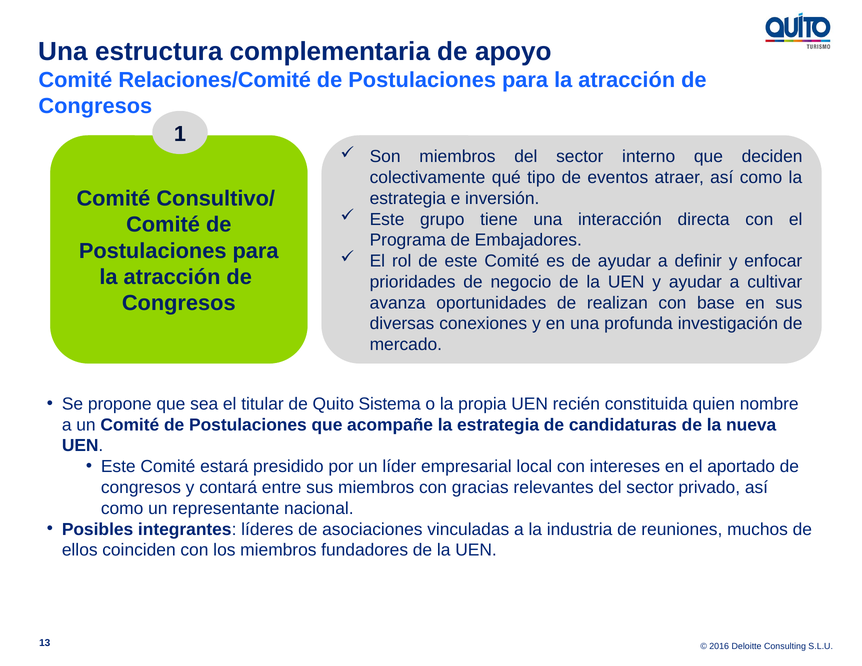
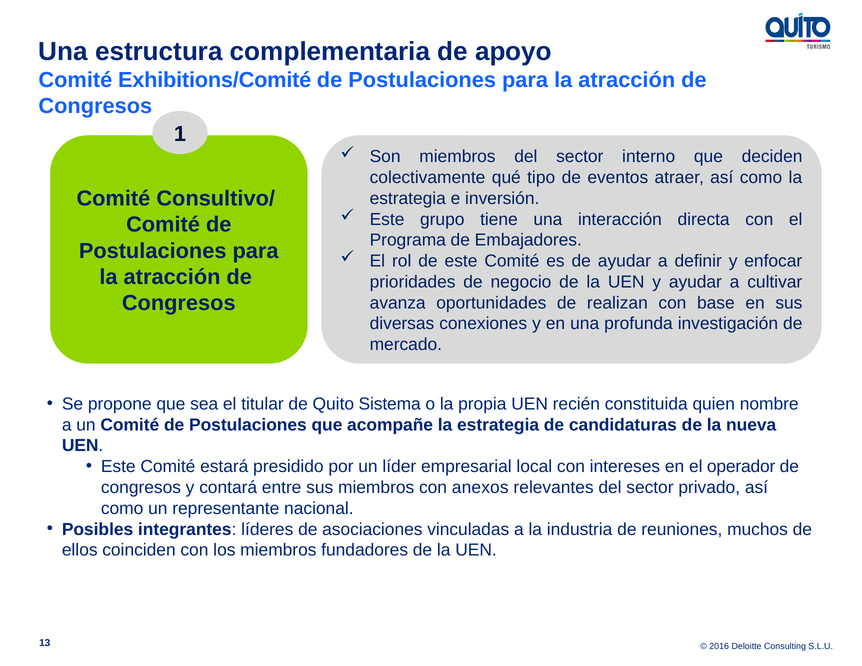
Relaciones/Comité: Relaciones/Comité -> Exhibitions/Comité
aportado: aportado -> operador
gracias: gracias -> anexos
